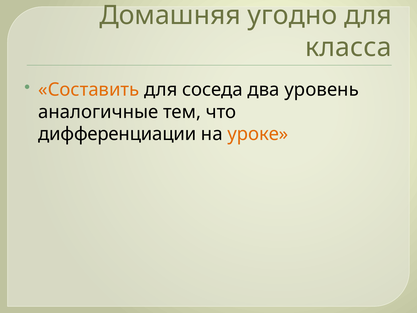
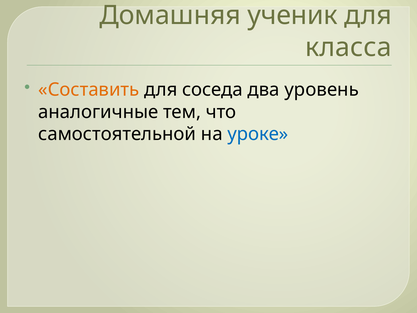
угодно: угодно -> ученик
дифференциации: дифференциации -> самостоятельной
уроке colour: orange -> blue
